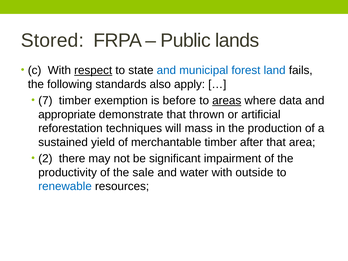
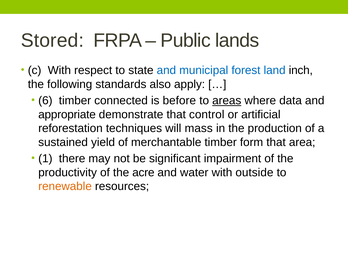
respect underline: present -> none
fails: fails -> inch
7: 7 -> 6
exemption: exemption -> connected
thrown: thrown -> control
after: after -> form
2: 2 -> 1
sale: sale -> acre
renewable colour: blue -> orange
